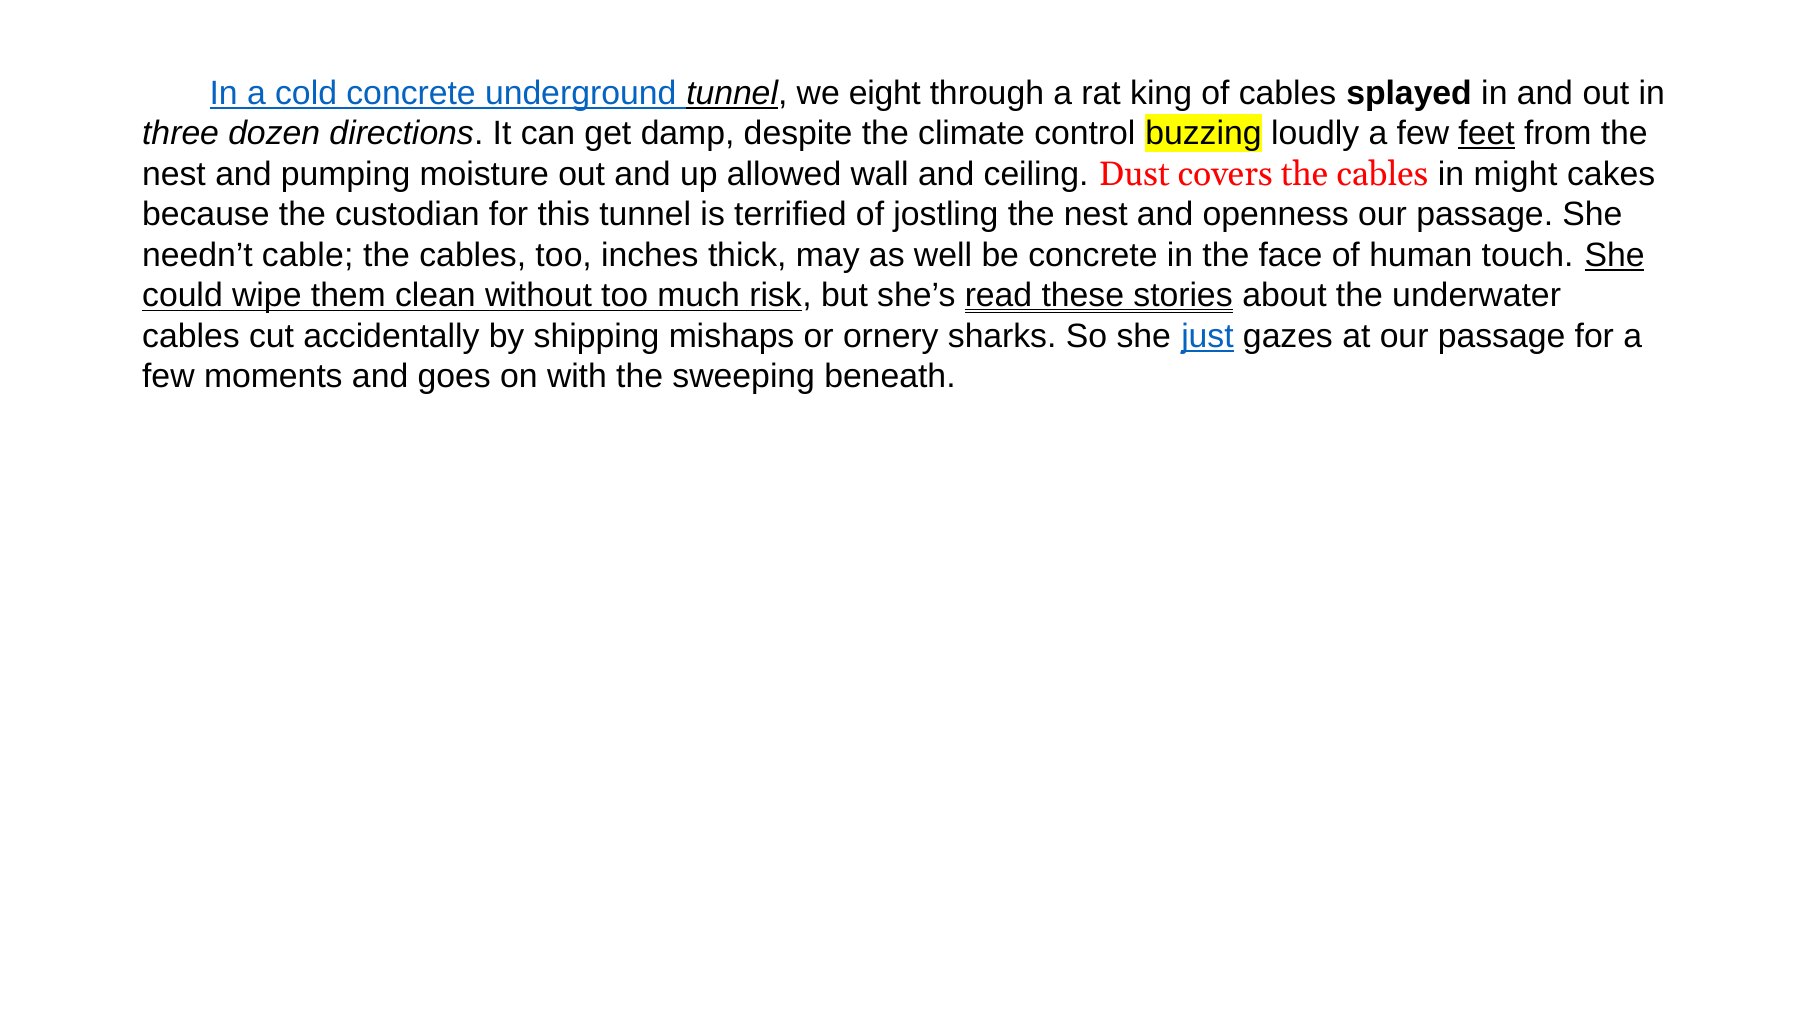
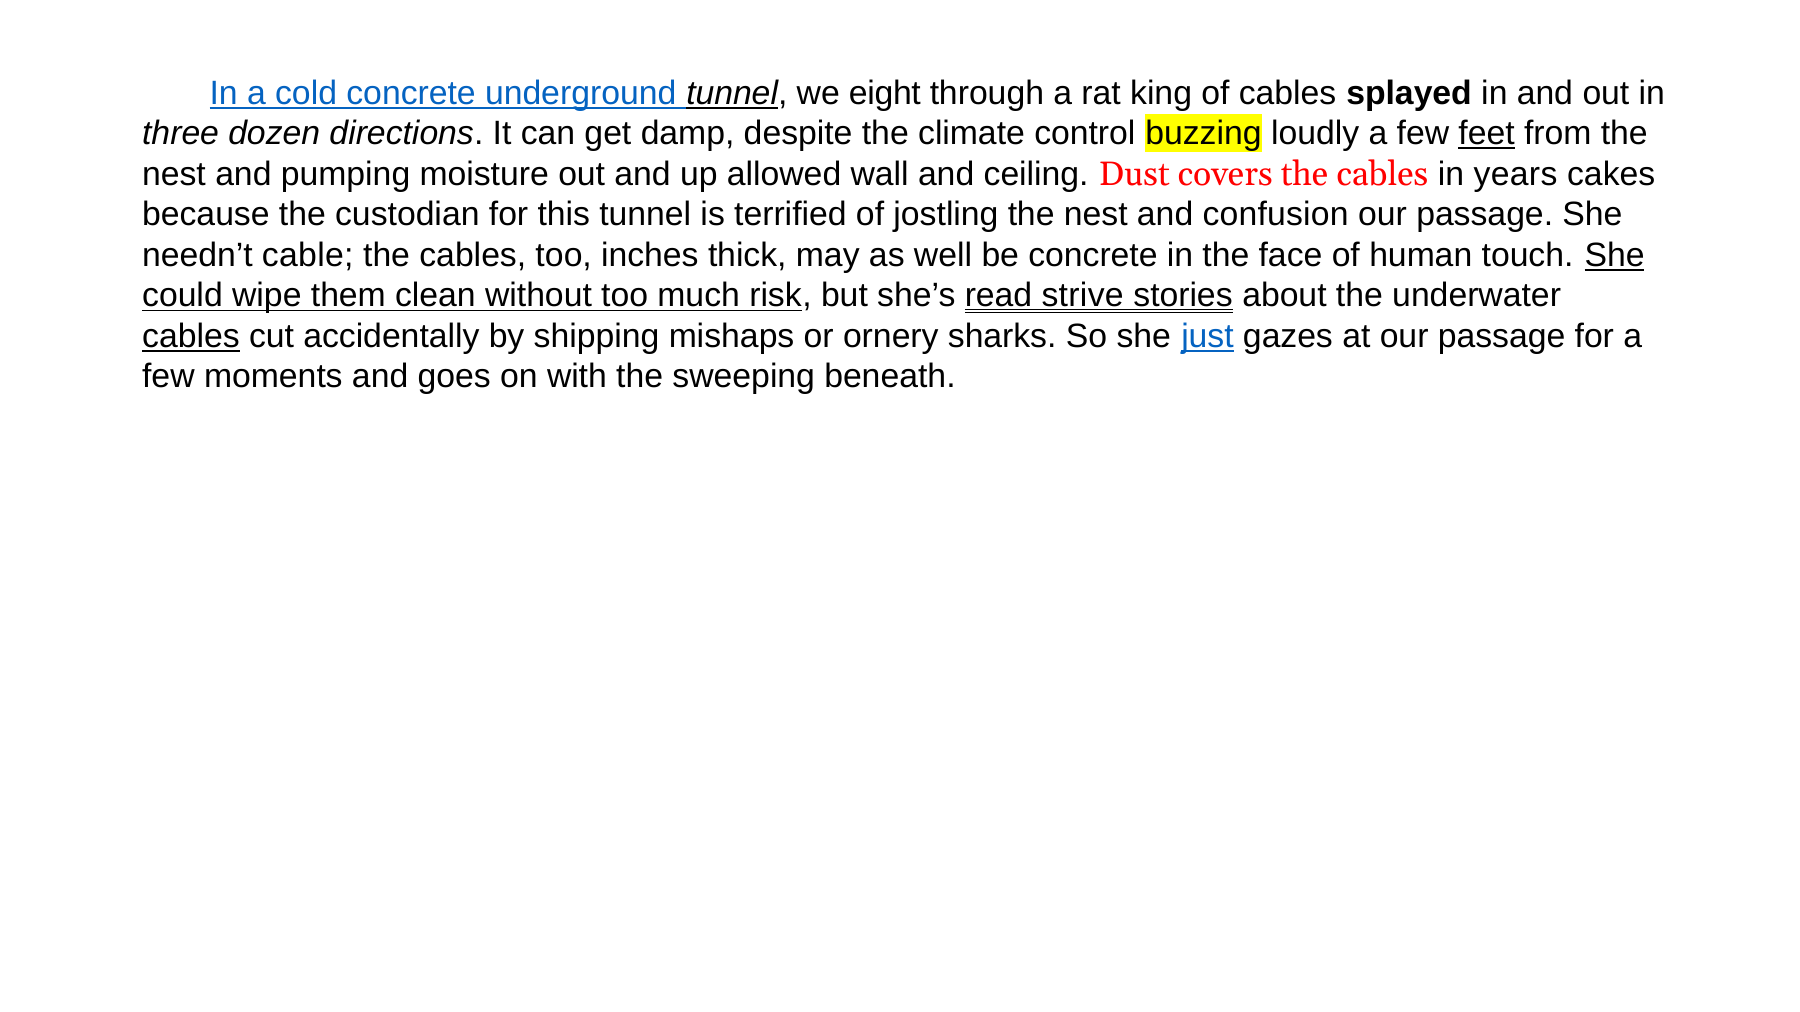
might: might -> years
openness: openness -> confusion
these: these -> strive
cables at (191, 336) underline: none -> present
